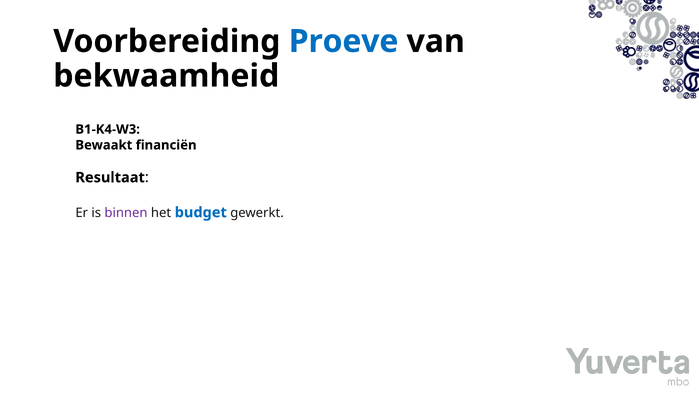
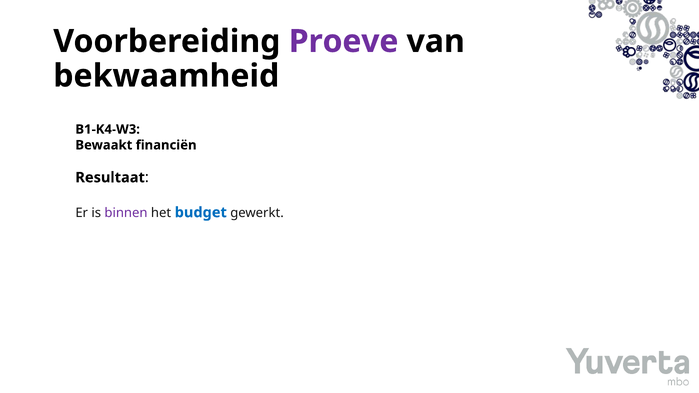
Proeve colour: blue -> purple
